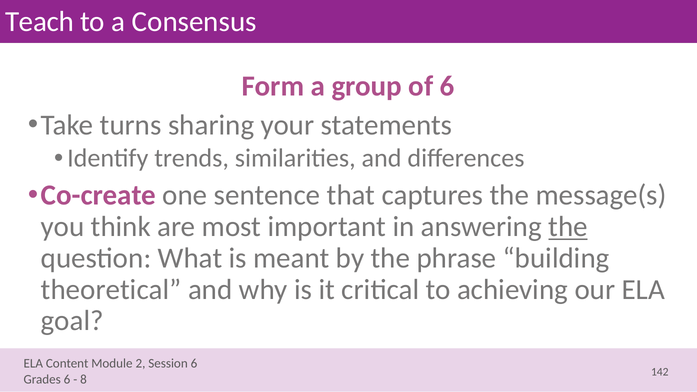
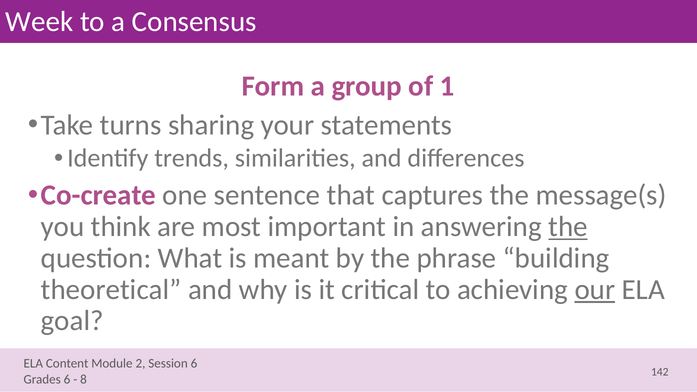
Teach: Teach -> Week
of 6: 6 -> 1
our underline: none -> present
